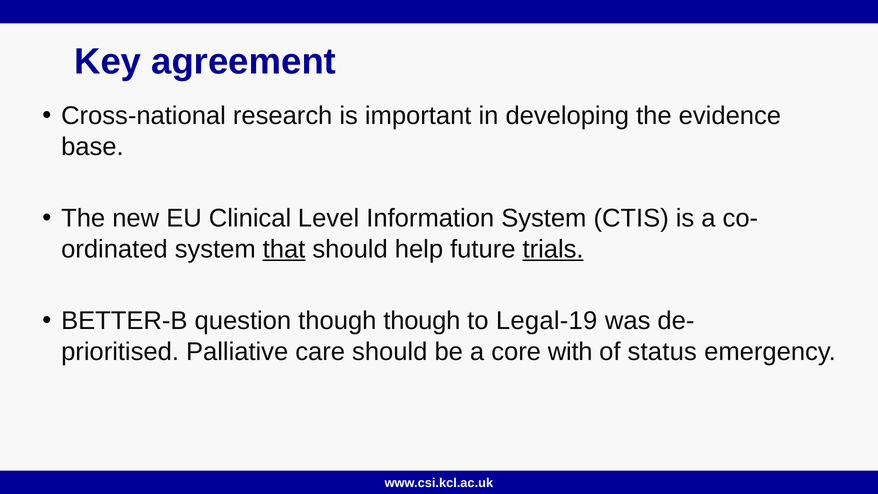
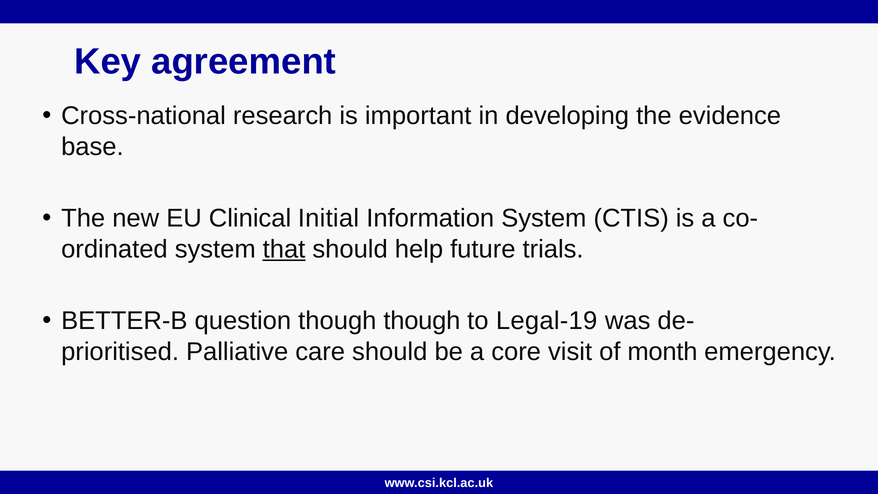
Level: Level -> Initial
trials underline: present -> none
with: with -> visit
status: status -> month
